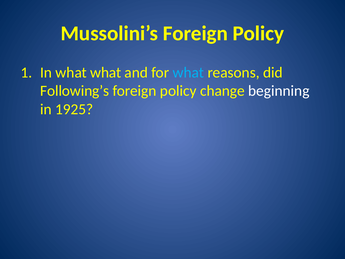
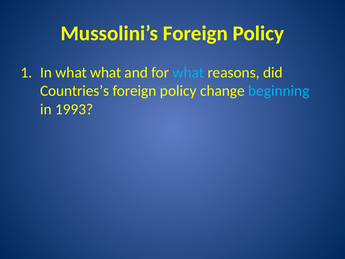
Following’s: Following’s -> Countries’s
beginning colour: white -> light blue
1925: 1925 -> 1993
